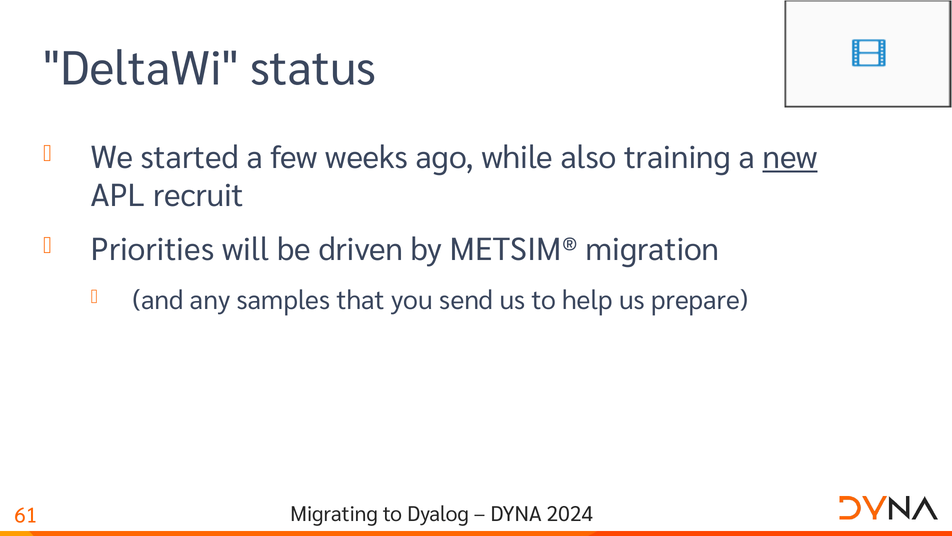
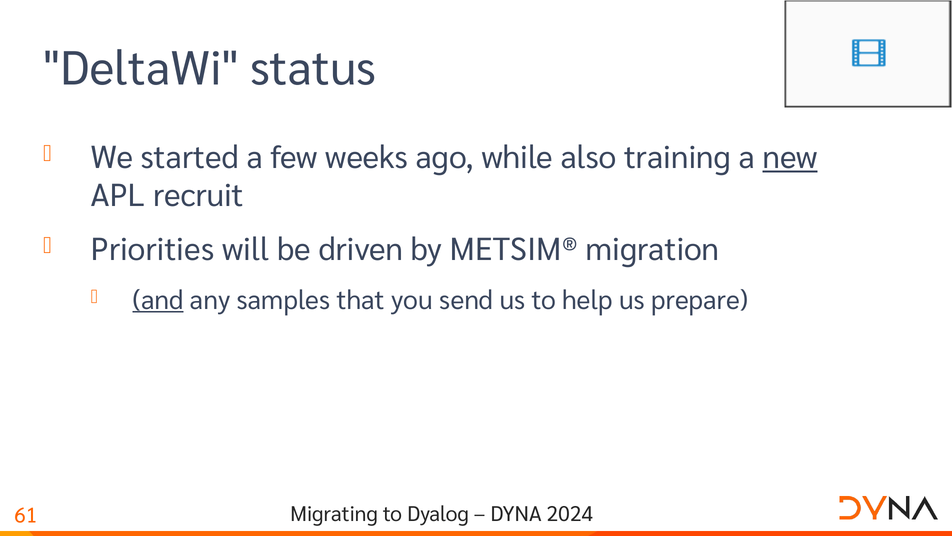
and underline: none -> present
